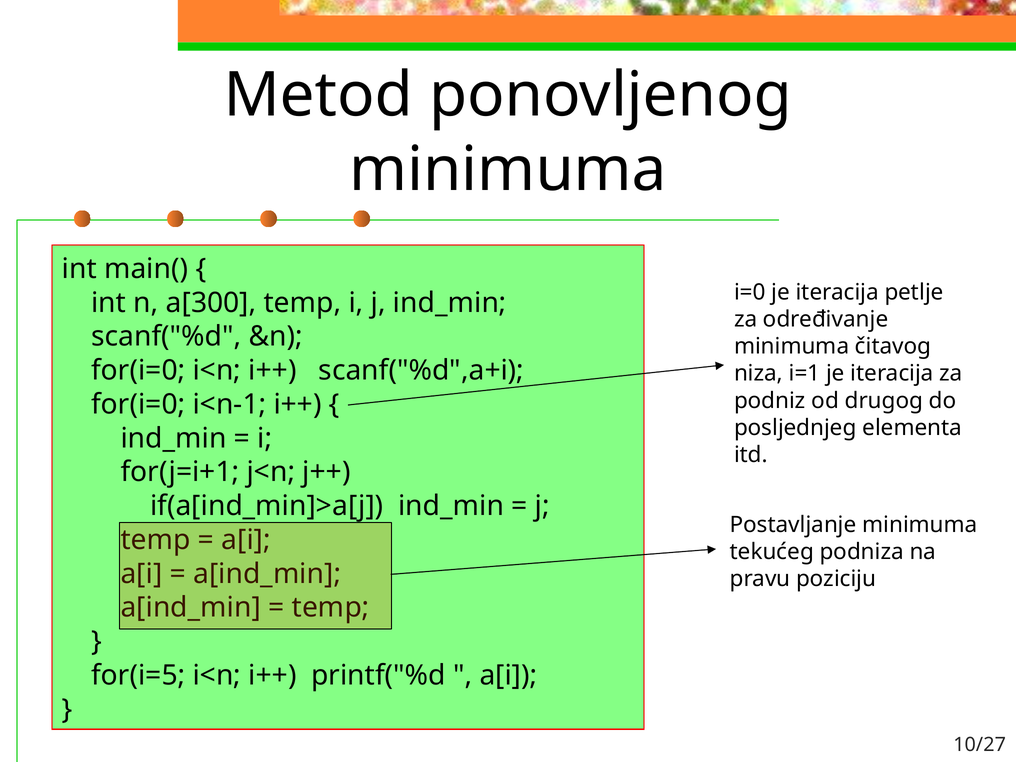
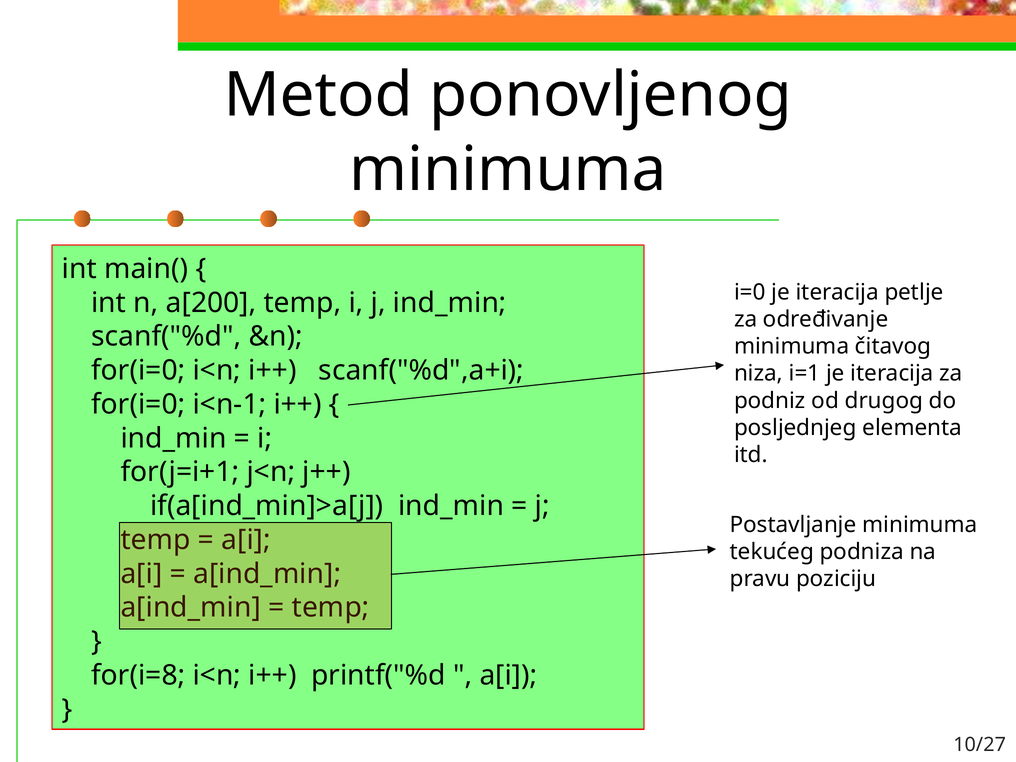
a[300: a[300 -> a[200
for(i=5: for(i=5 -> for(i=8
